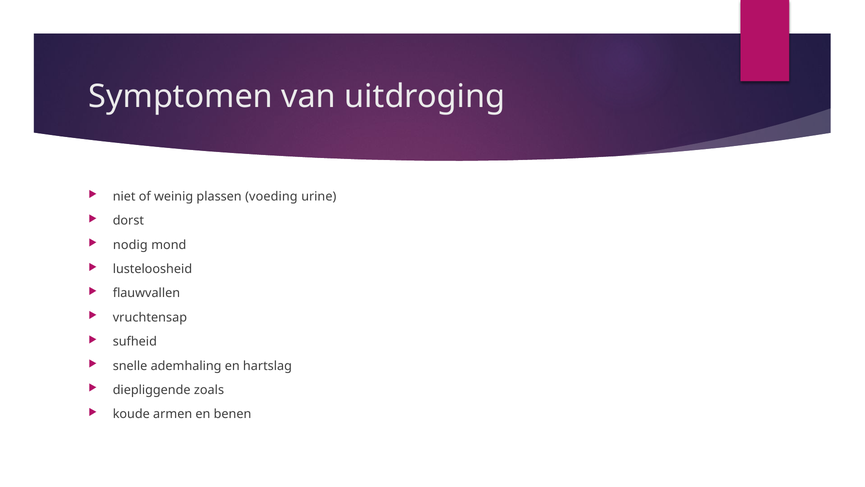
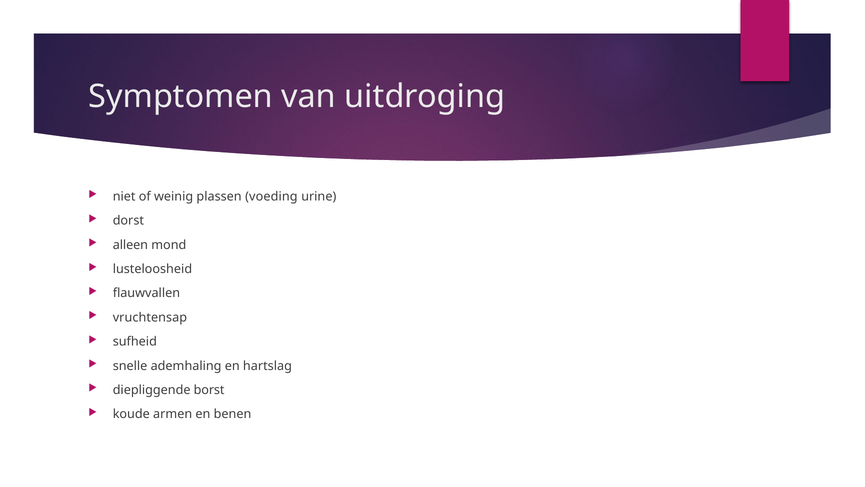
nodig: nodig -> alleen
zoals: zoals -> borst
